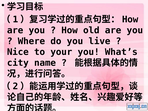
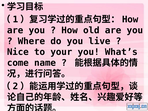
city: city -> come
